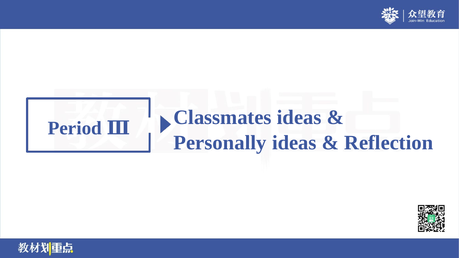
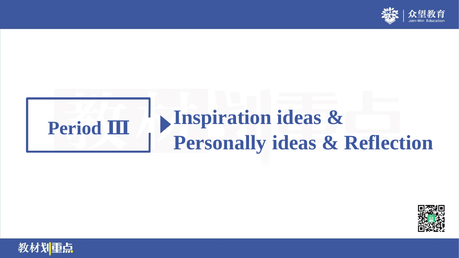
Classmates: Classmates -> Inspiration
